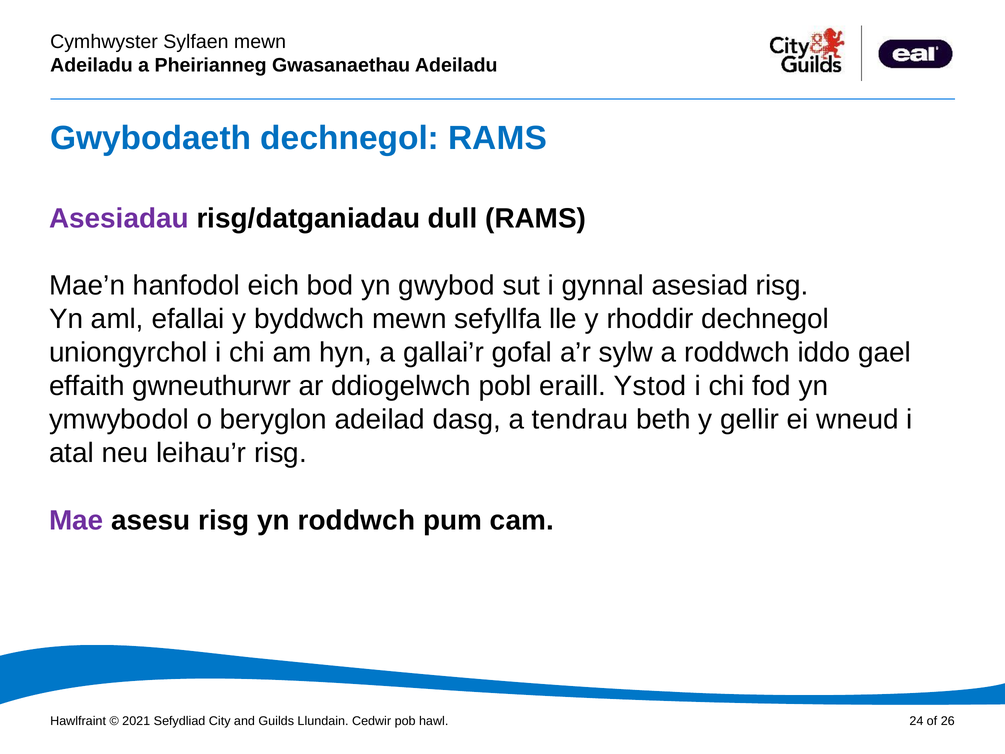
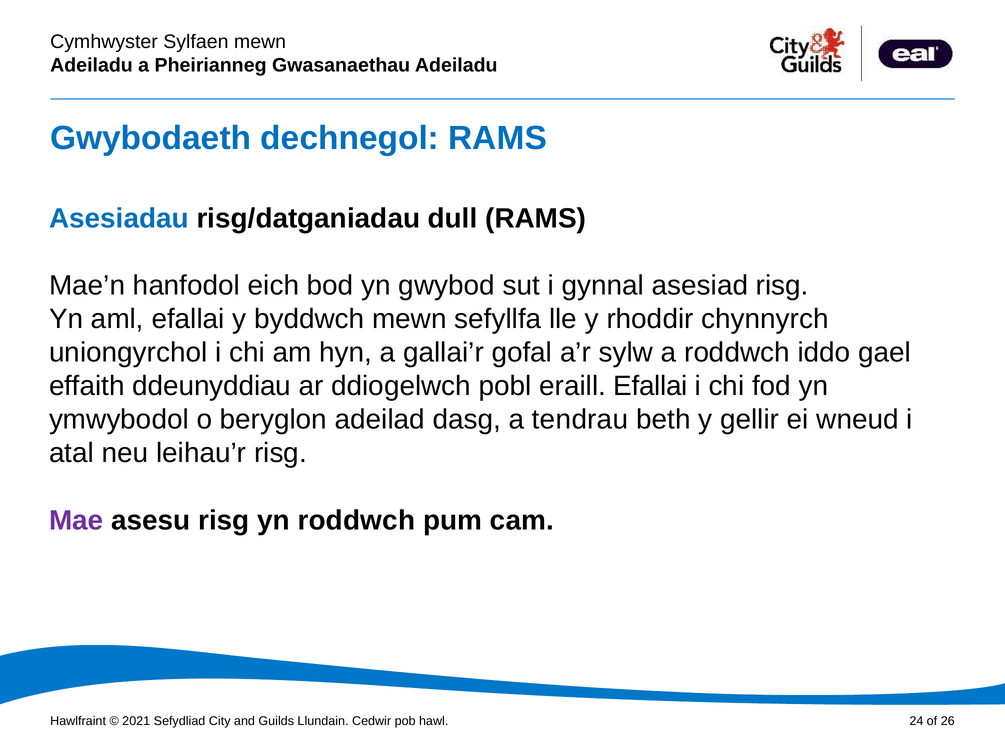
Asesiadau colour: purple -> blue
dechnegol at (765, 319): dechnegol -> chynnyrch
gwneuthurwr: gwneuthurwr -> ddeunyddiau
eraill Ystod: Ystod -> Efallai
